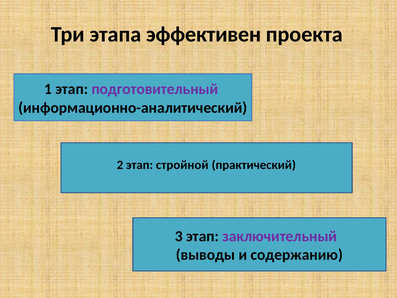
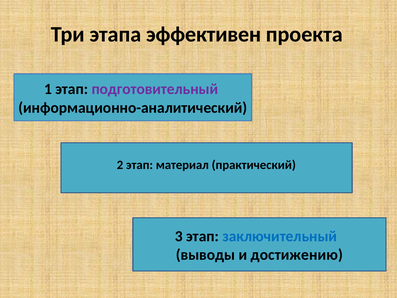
стройной: стройной -> материал
заключительный colour: purple -> blue
содержанию: содержанию -> достижению
